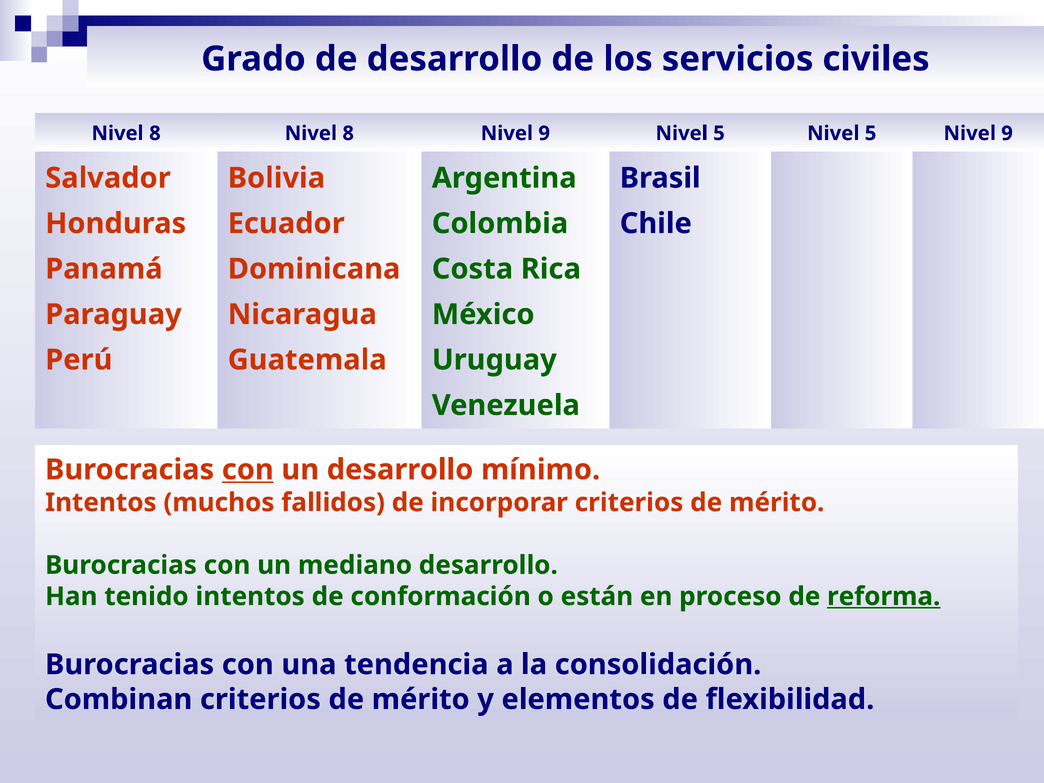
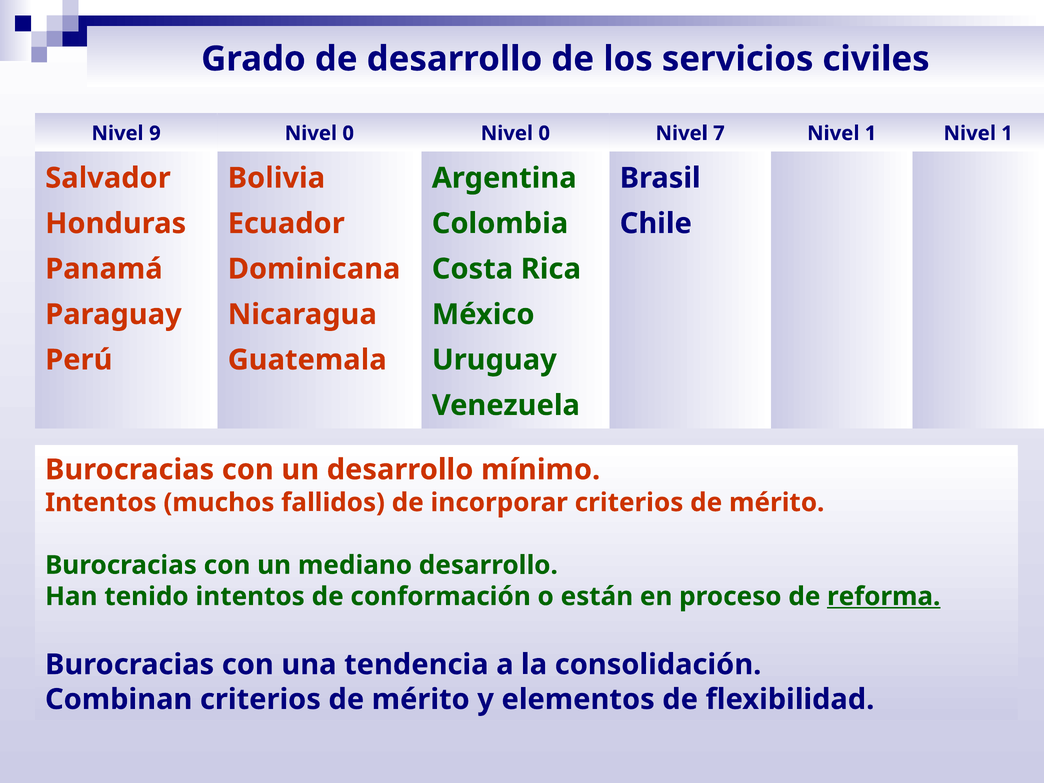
8 at (155, 133): 8 -> 9
8 at (348, 133): 8 -> 0
9 at (544, 133): 9 -> 0
5 at (719, 133): 5 -> 7
5 at (871, 133): 5 -> 1
9 at (1007, 133): 9 -> 1
con at (248, 470) underline: present -> none
